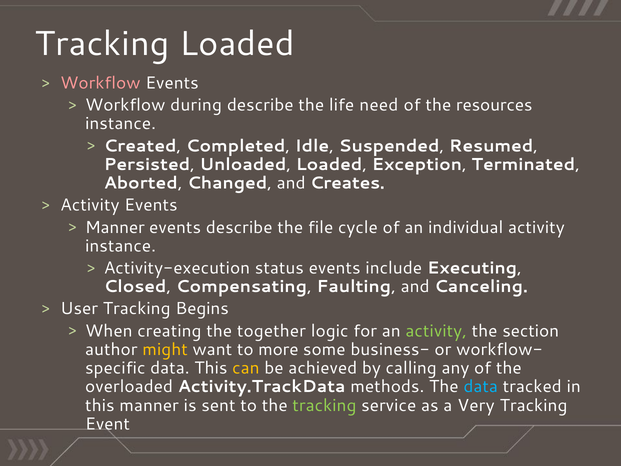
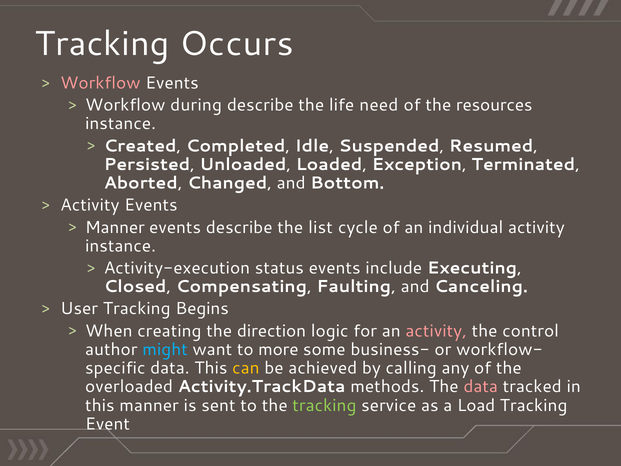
Tracking Loaded: Loaded -> Occurs
Creates: Creates -> Bottom
file: file -> list
together: together -> direction
activity at (436, 331) colour: light green -> pink
section: section -> control
might colour: yellow -> light blue
data at (481, 387) colour: light blue -> pink
Very: Very -> Load
